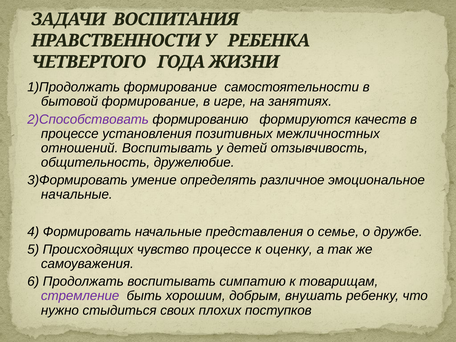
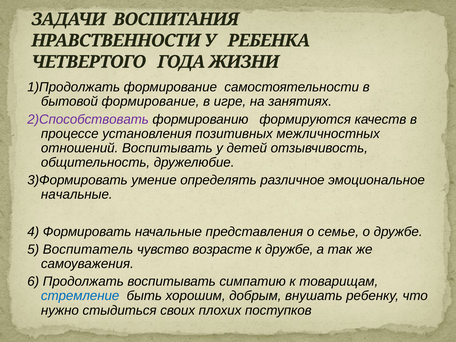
Происходящих: Происходящих -> Воспитатель
чувство процессе: процессе -> возрасте
к оценку: оценку -> дружбе
стремление colour: purple -> blue
